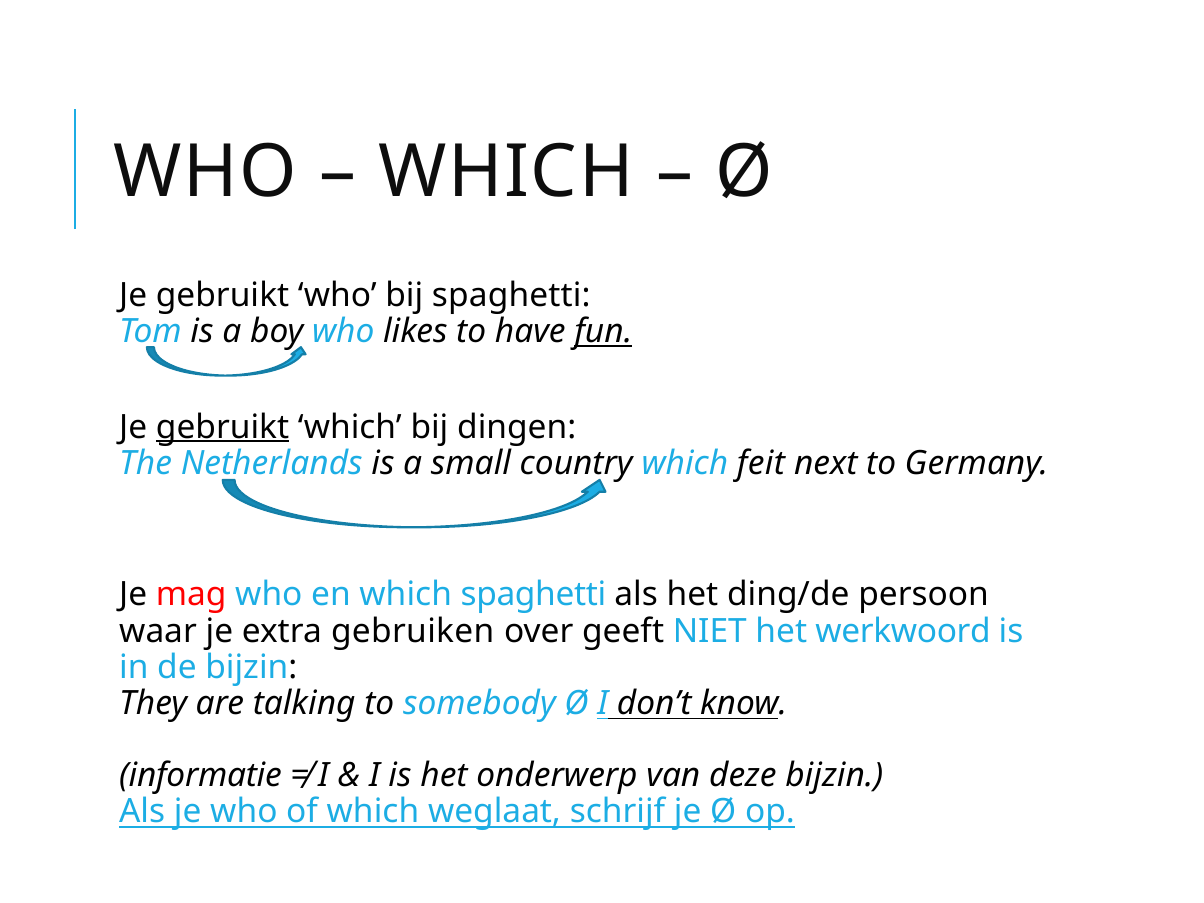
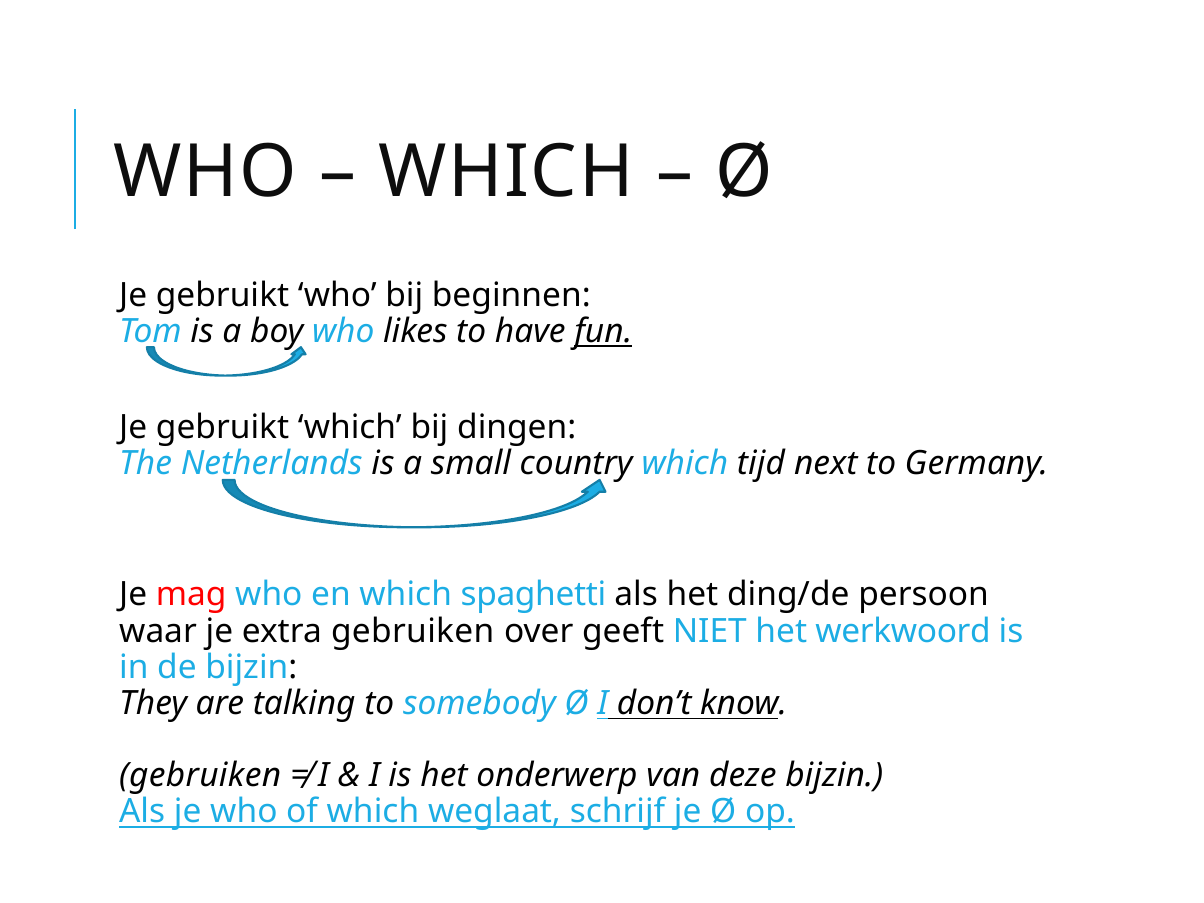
bij spaghetti: spaghetti -> beginnen
gebruikt at (223, 427) underline: present -> none
feit: feit -> tijd
informatie at (200, 776): informatie -> gebruiken
